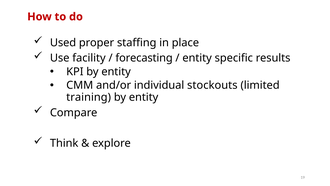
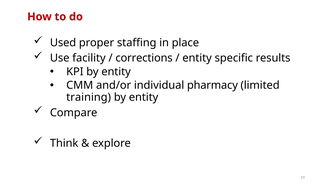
forecasting: forecasting -> corrections
stockouts: stockouts -> pharmacy
